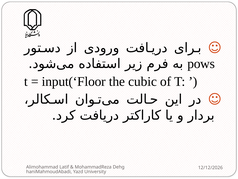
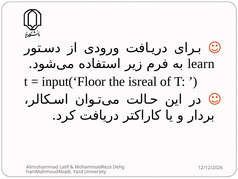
pows: pows -> learn
cubic: cubic -> isreal
